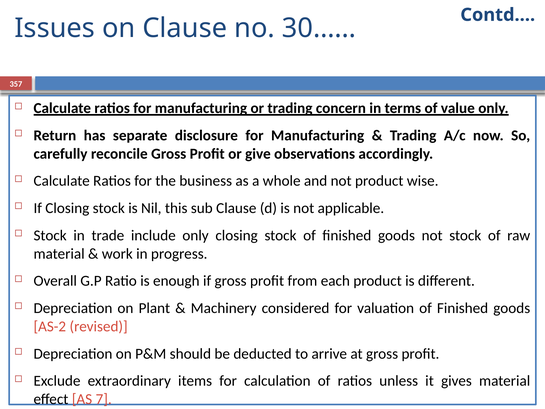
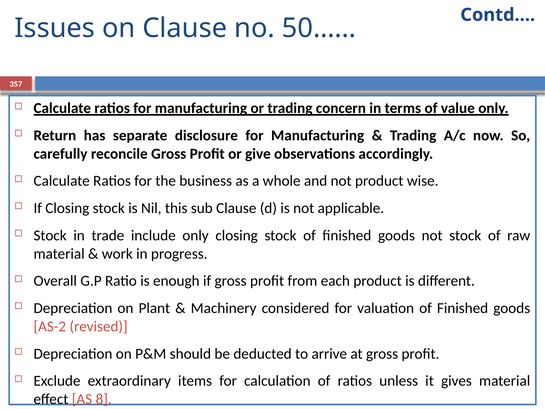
30……: 30…… -> 50……
7: 7 -> 8
